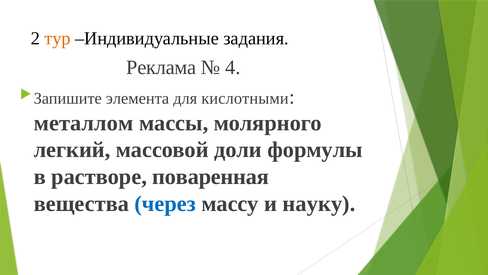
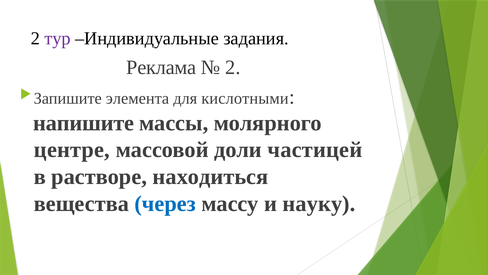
тур colour: orange -> purple
4 at (233, 67): 4 -> 2
металлом: металлом -> напишите
легкий: легкий -> центре
формулы: формулы -> частицей
поваренная: поваренная -> находиться
